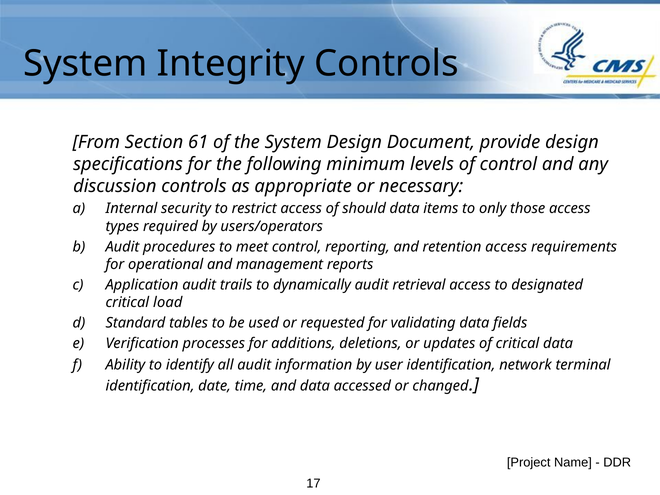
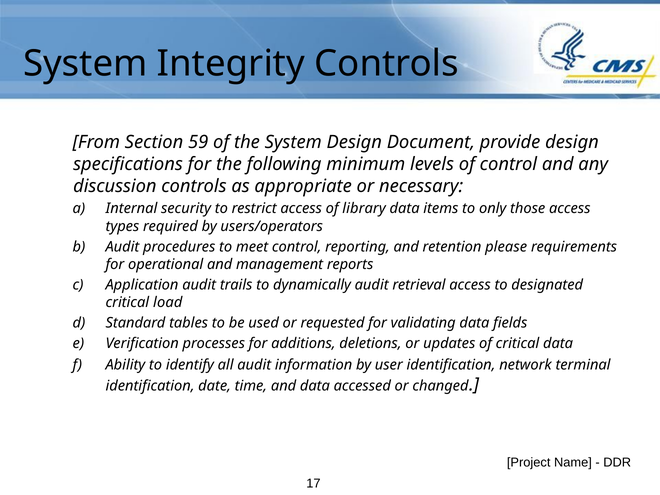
61: 61 -> 59
should: should -> library
retention access: access -> please
